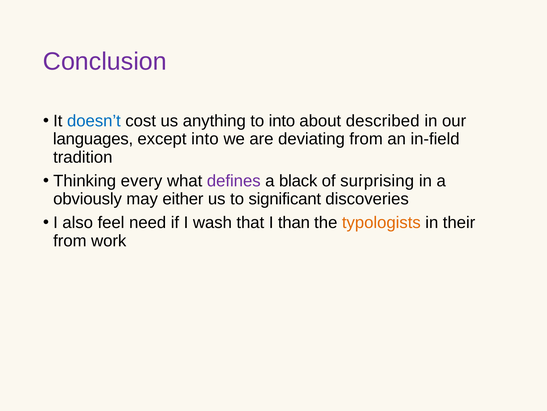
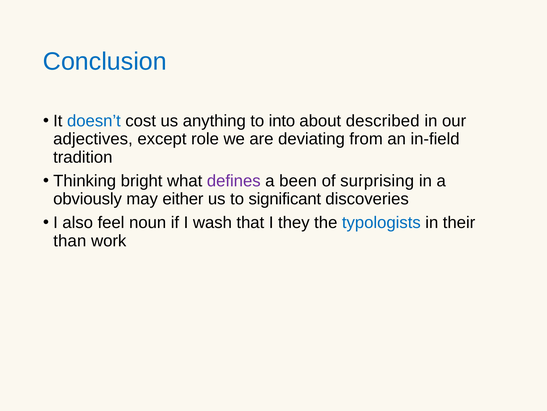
Conclusion colour: purple -> blue
languages: languages -> adjectives
except into: into -> role
every: every -> bright
black: black -> been
need: need -> noun
than: than -> they
typologists colour: orange -> blue
from at (70, 240): from -> than
